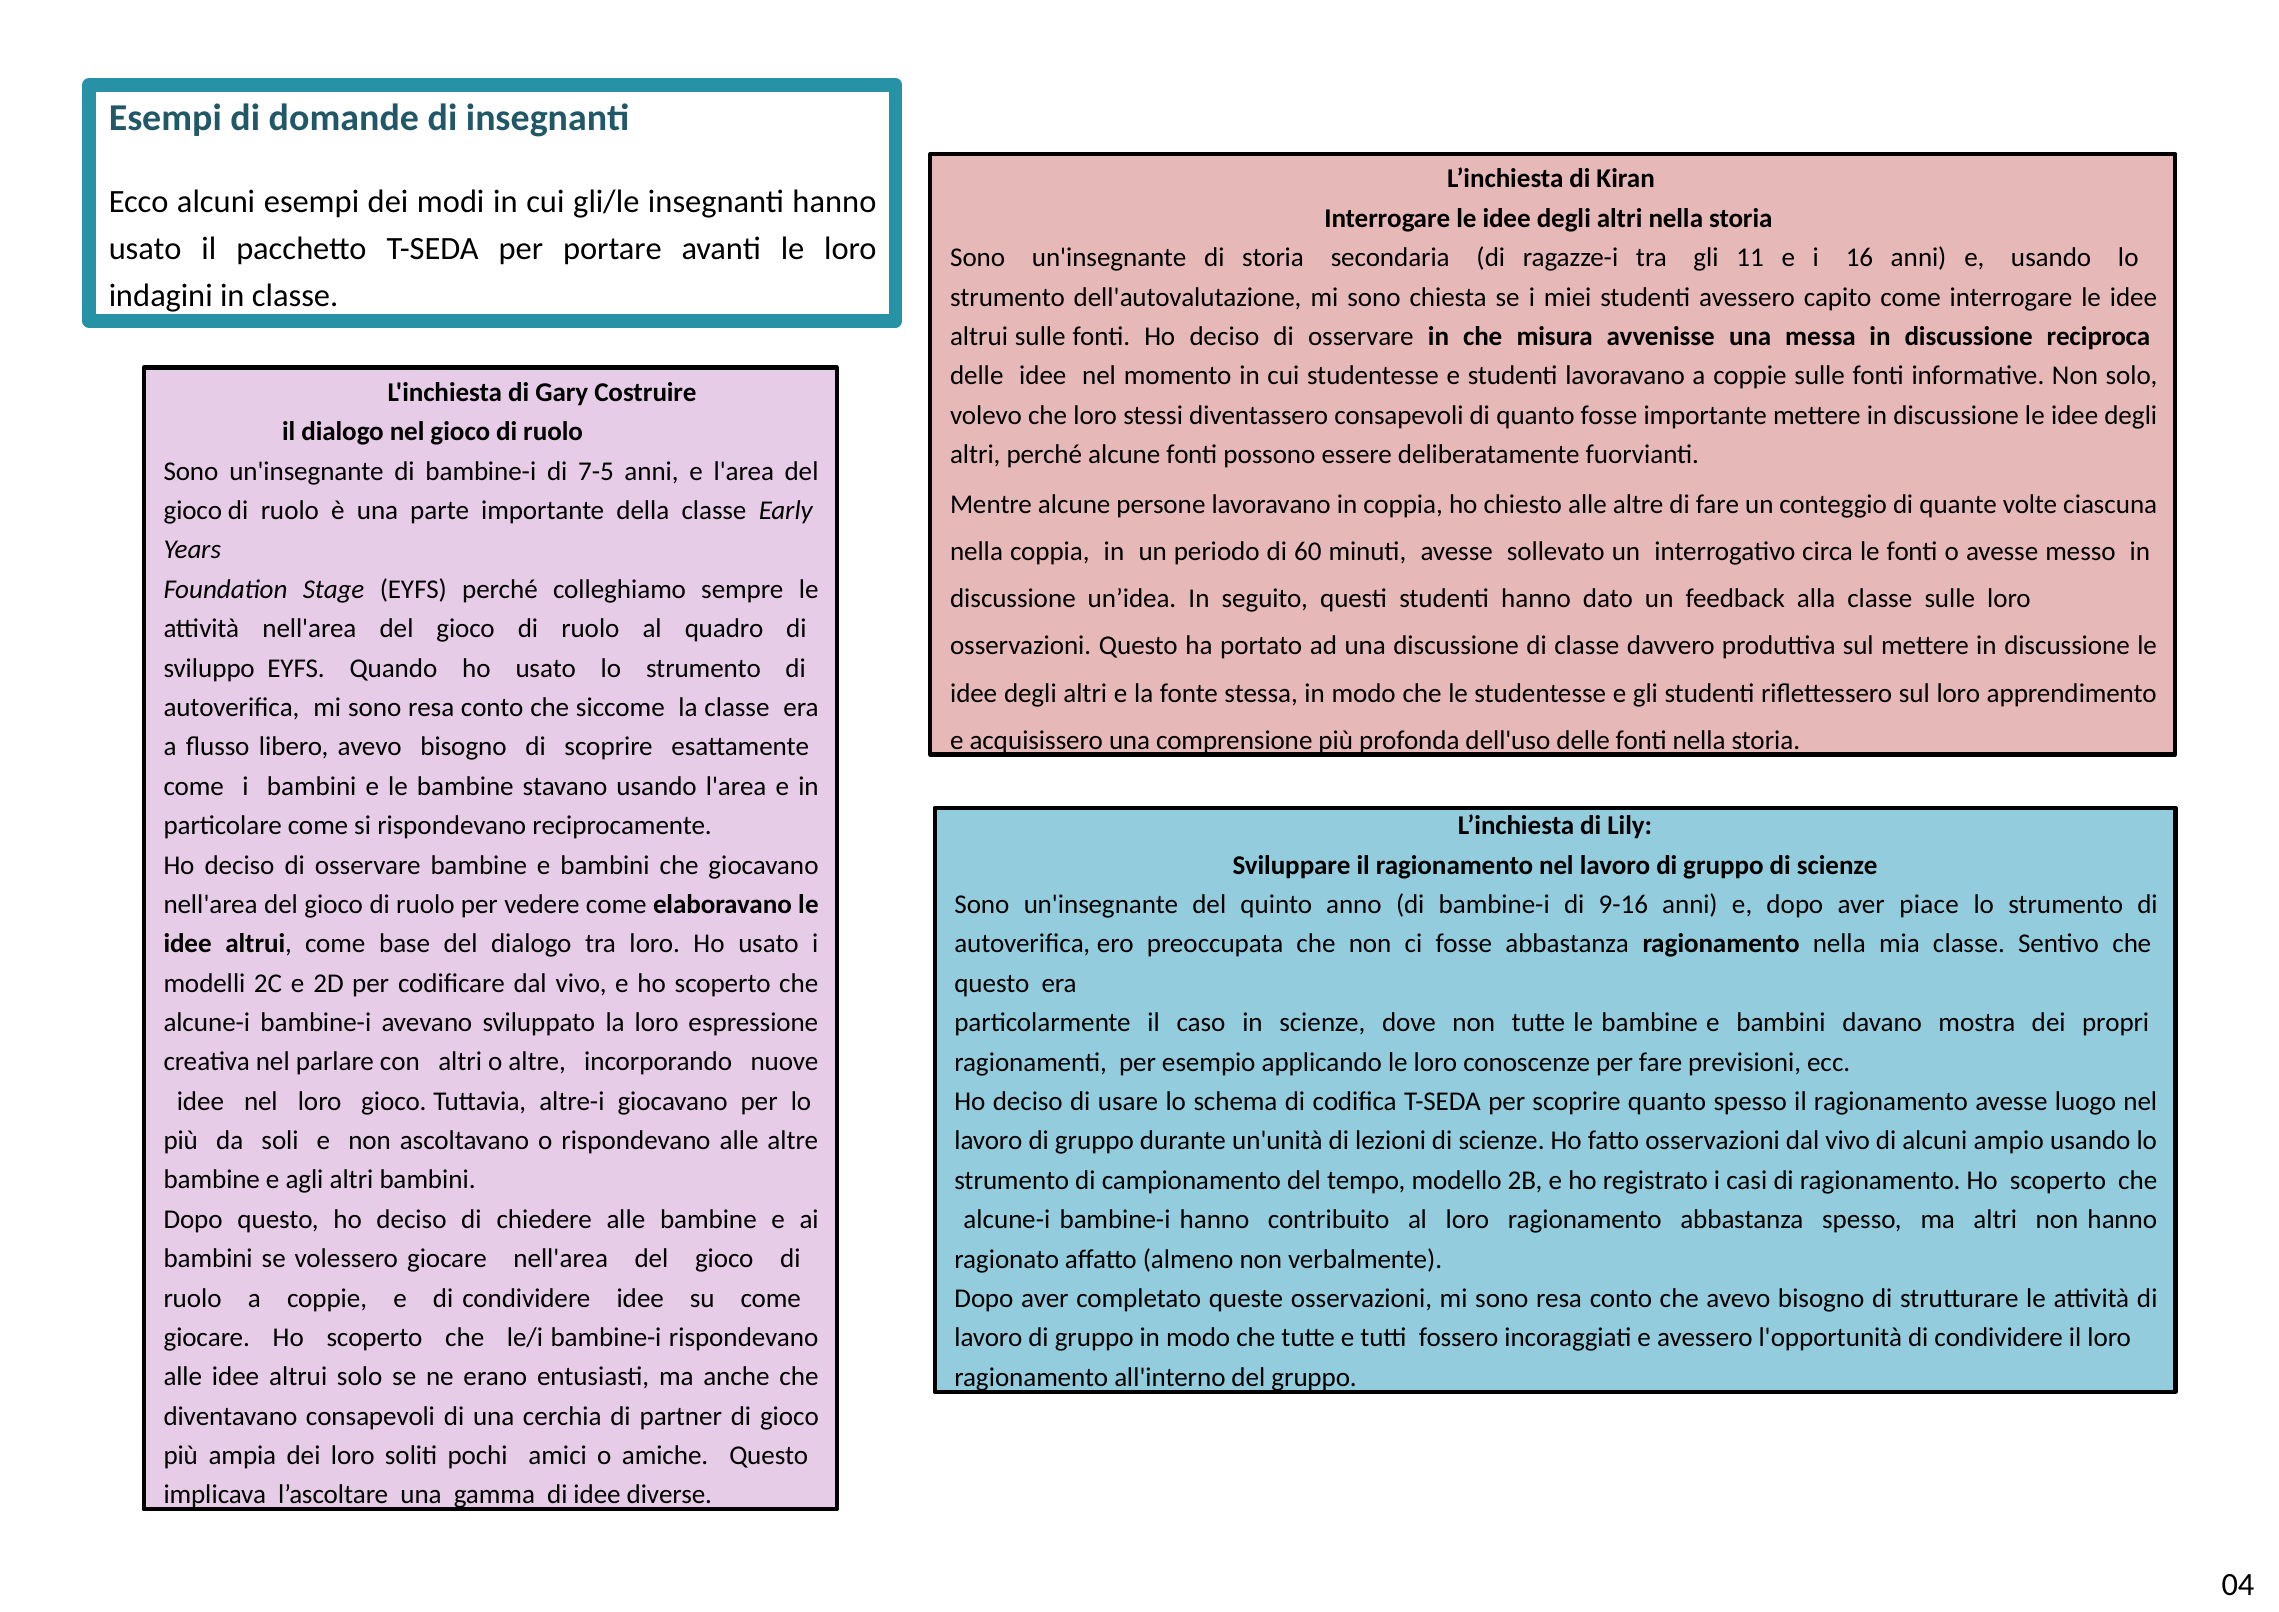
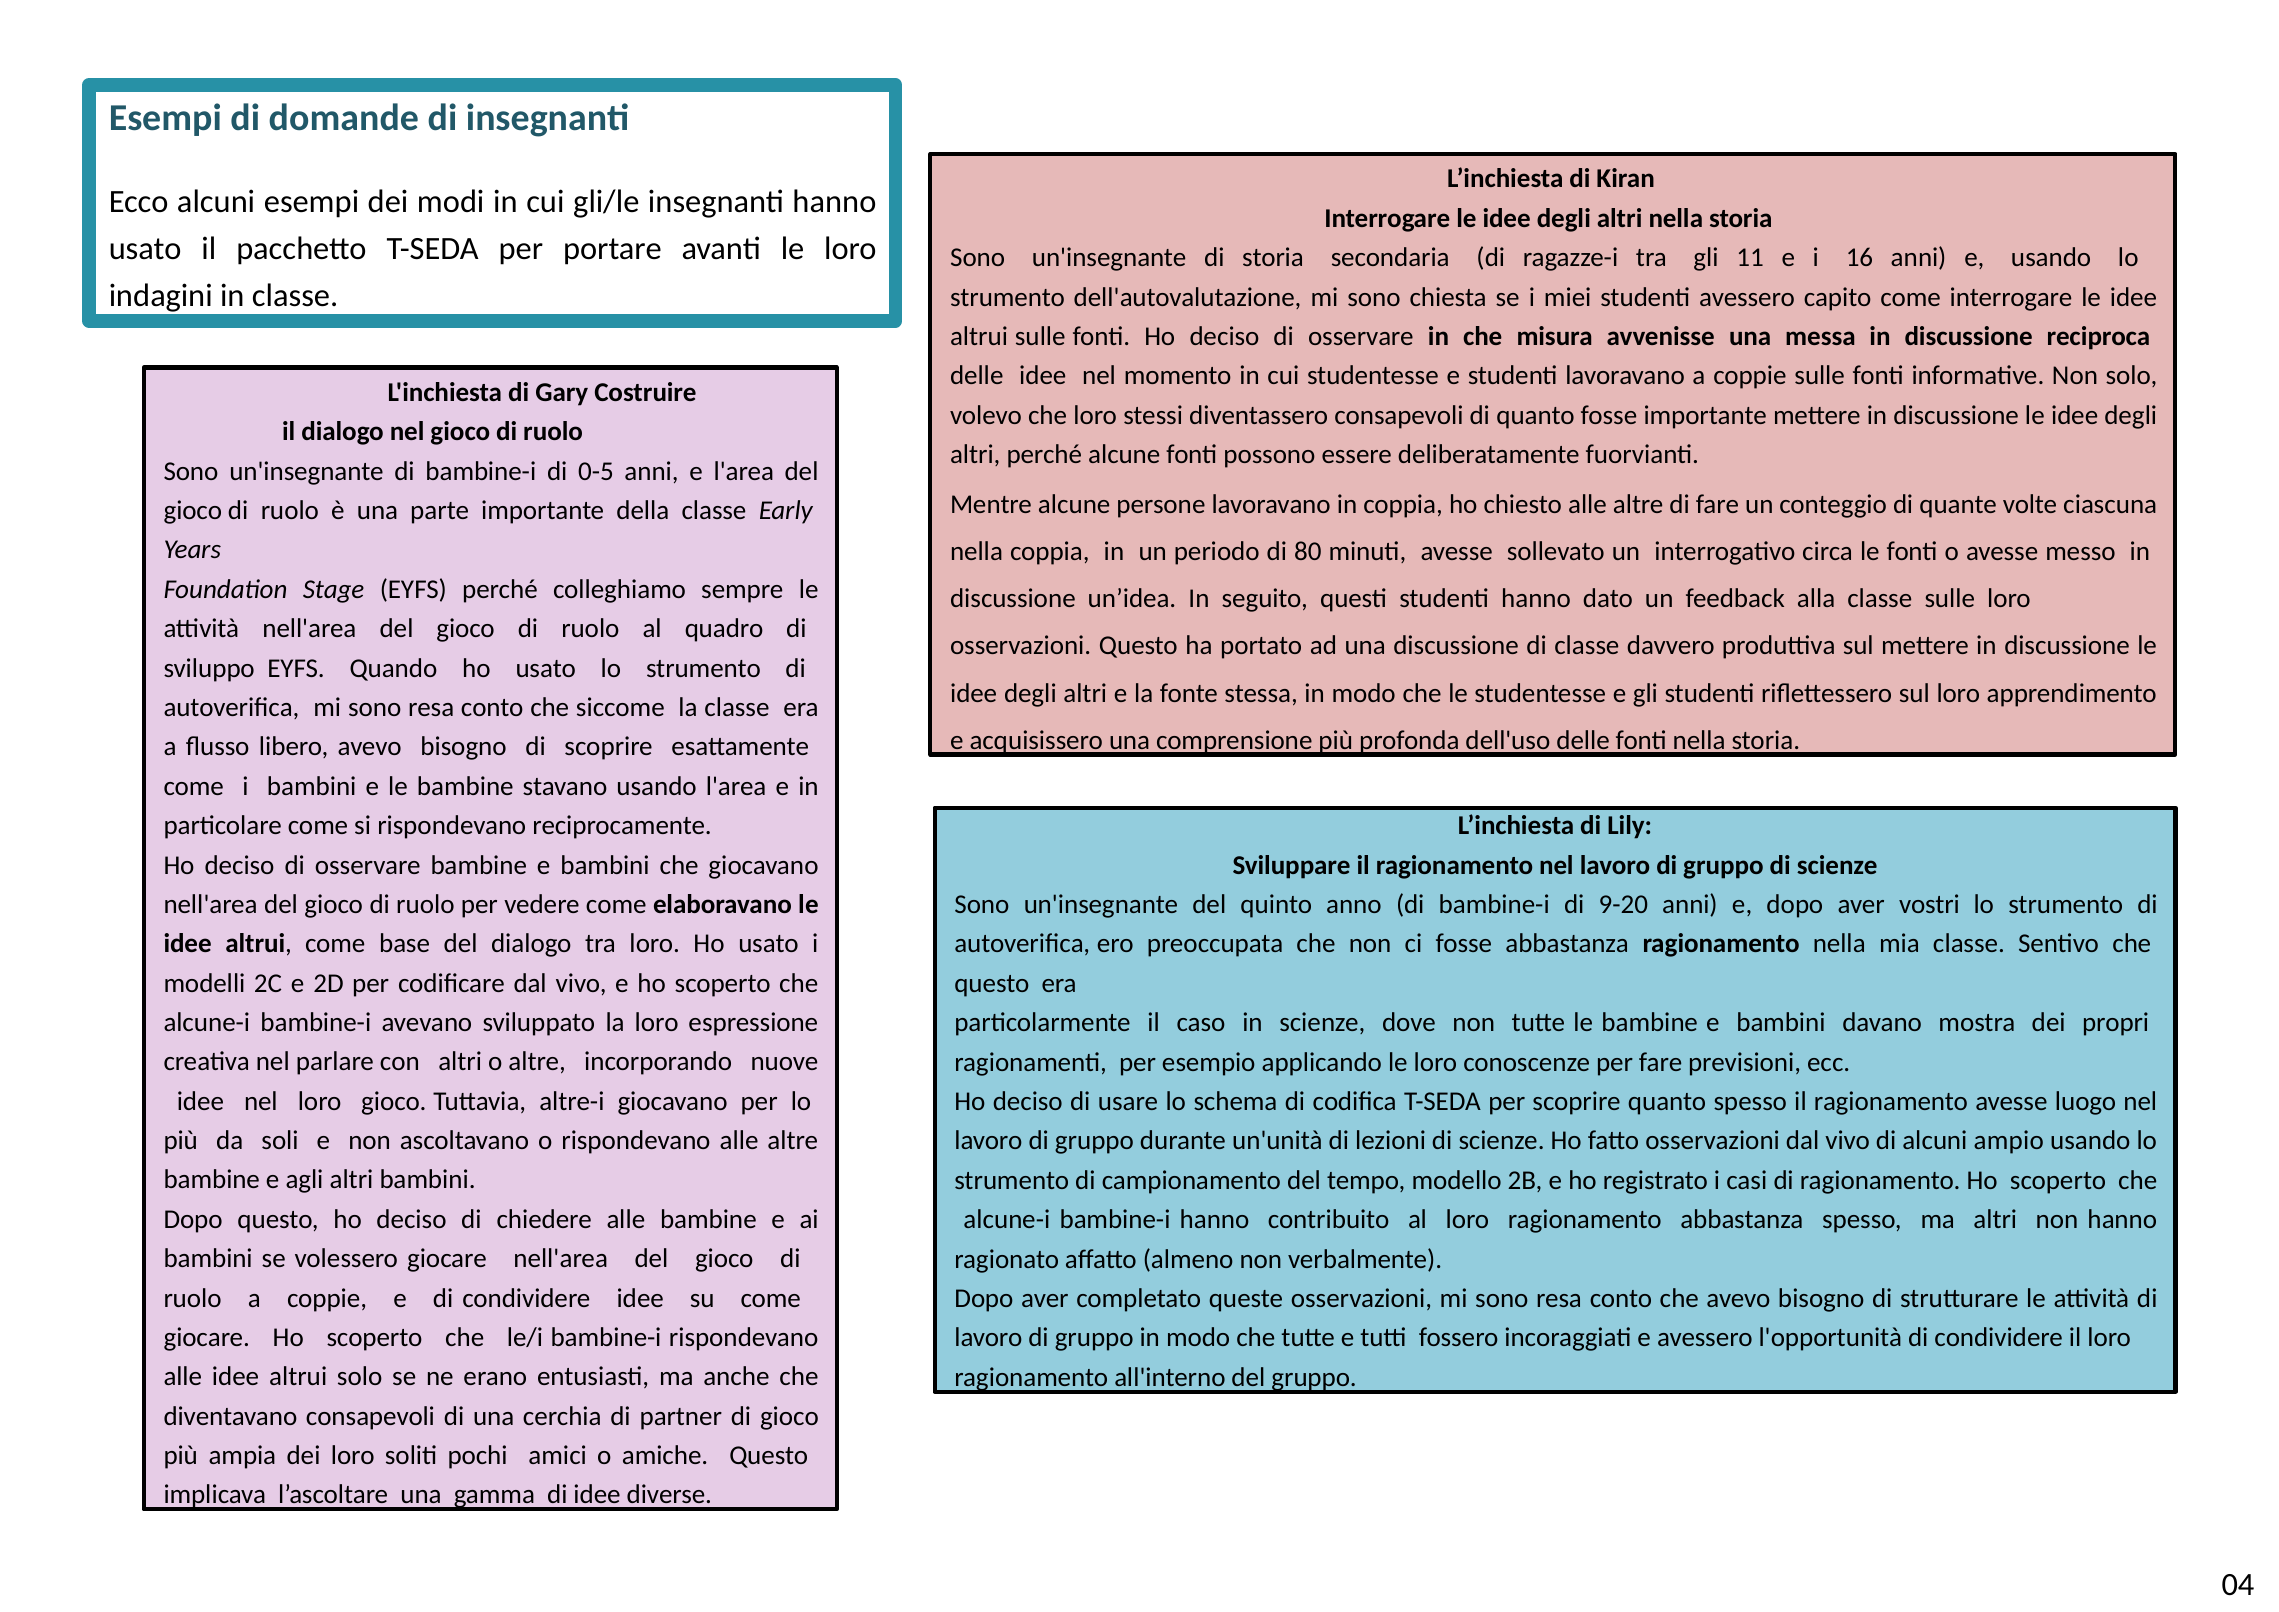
7-5: 7-5 -> 0-5
60: 60 -> 80
9-16: 9-16 -> 9-20
piace: piace -> vostri
